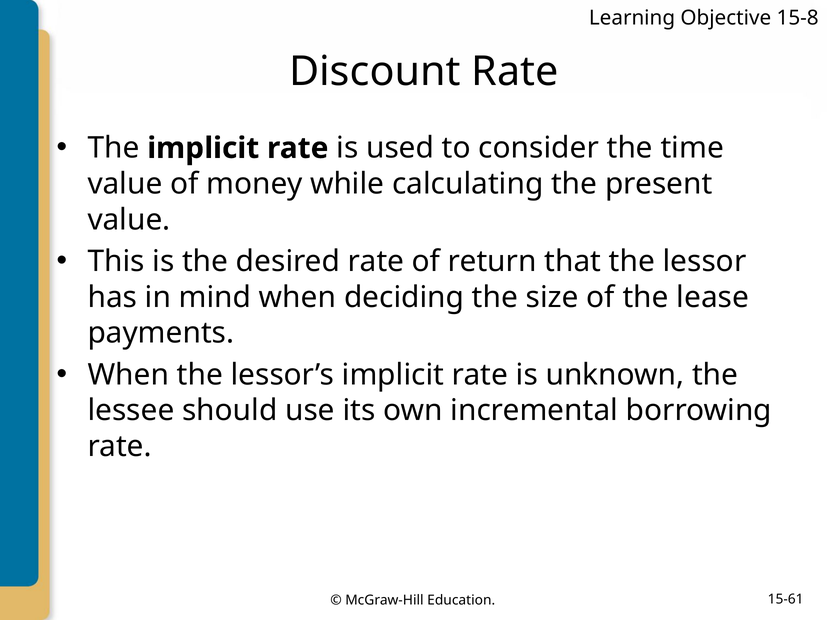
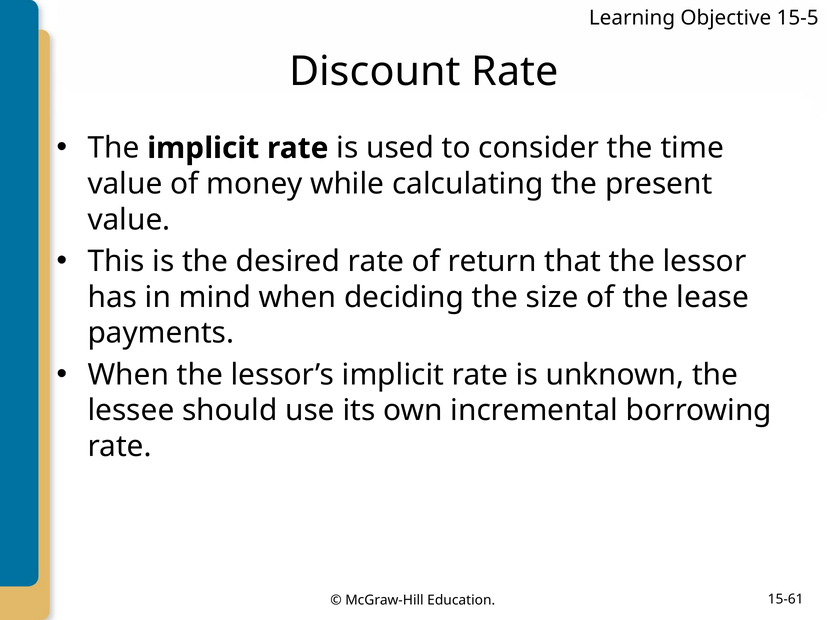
15-8: 15-8 -> 15-5
